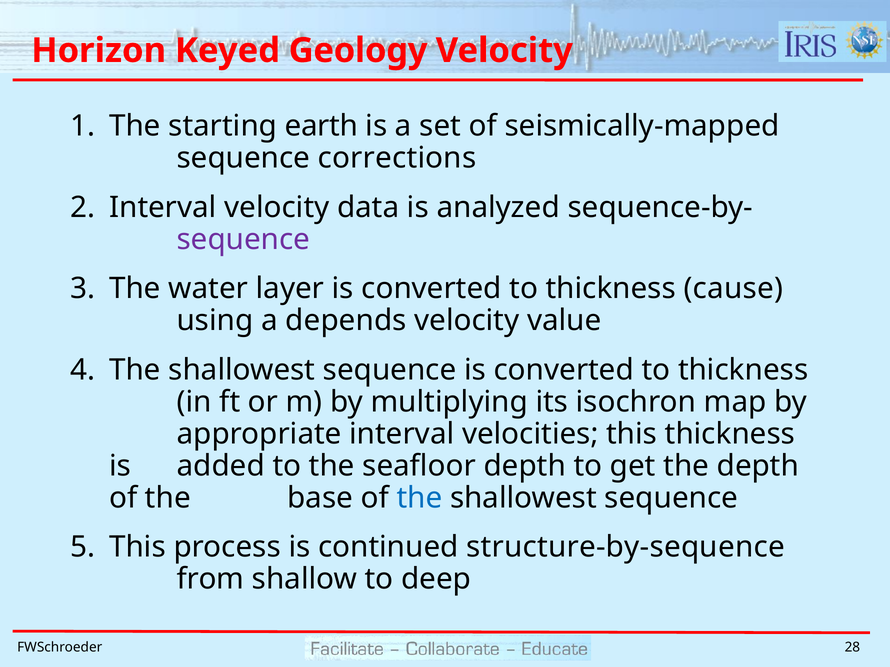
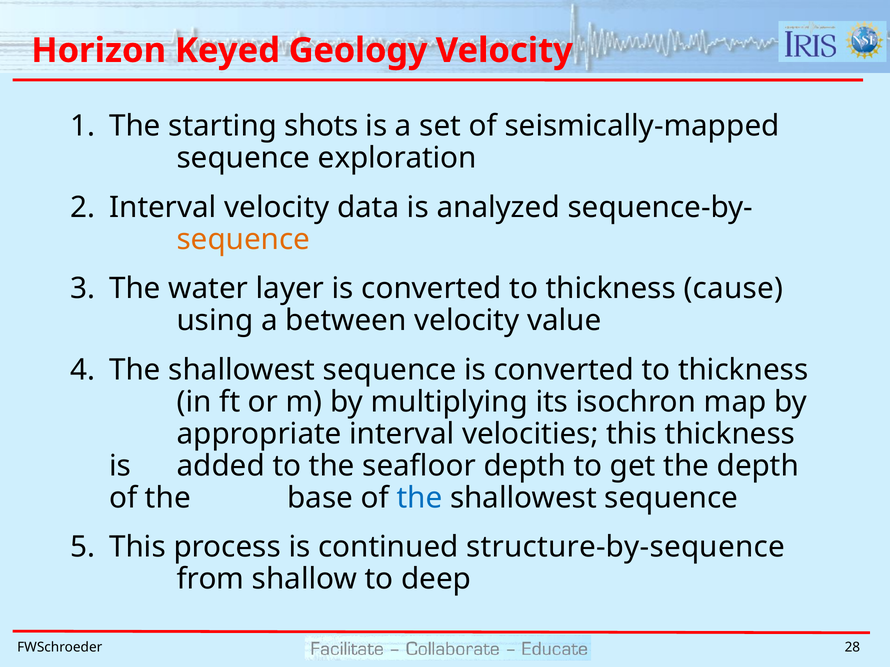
earth: earth -> shots
corrections: corrections -> exploration
sequence at (243, 239) colour: purple -> orange
depends: depends -> between
